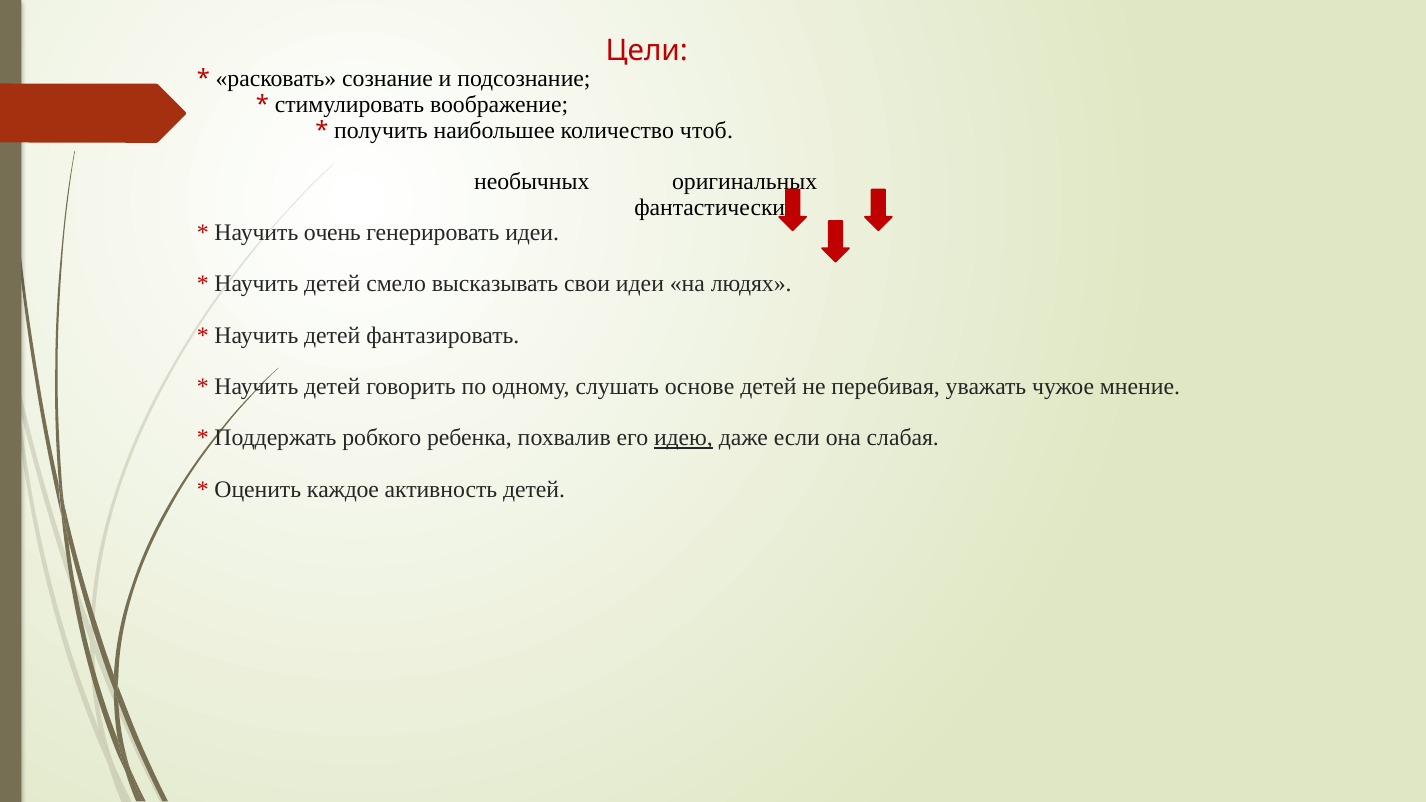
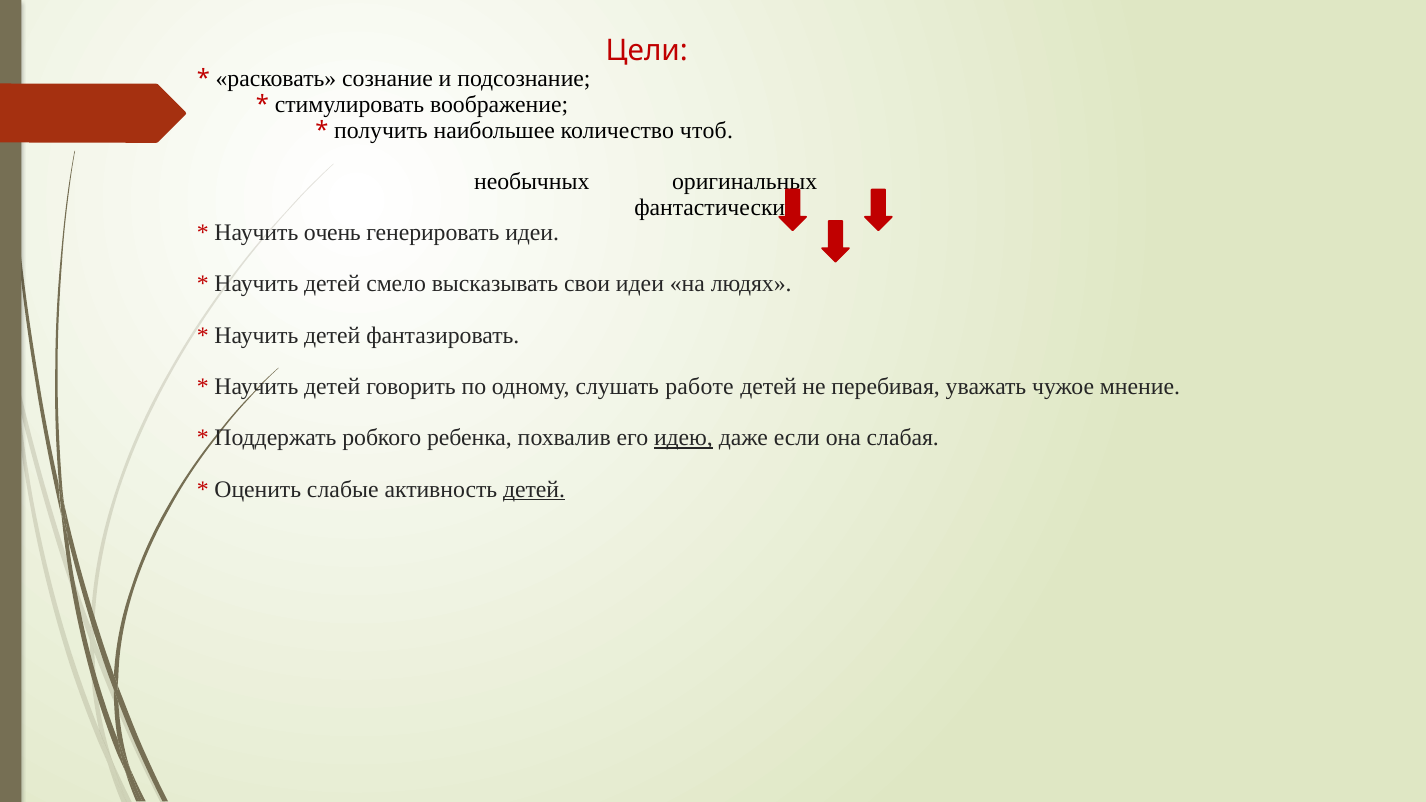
основе: основе -> работе
каждое: каждое -> слабые
детей at (534, 489) underline: none -> present
